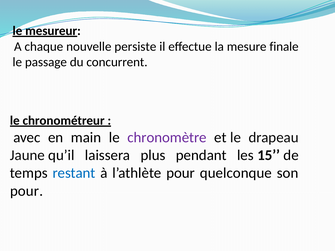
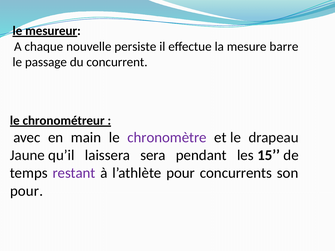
finale: finale -> barre
plus: plus -> sera
restant colour: blue -> purple
quelconque: quelconque -> concurrents
